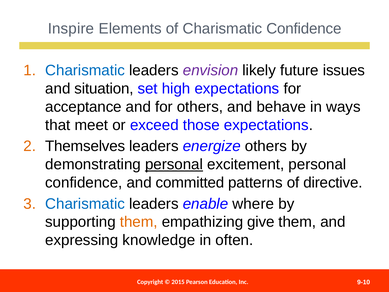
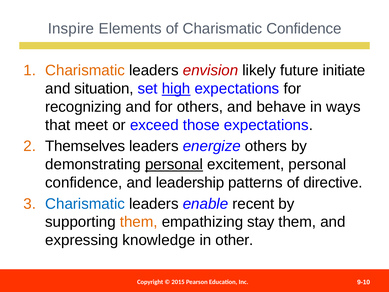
Charismatic at (85, 70) colour: blue -> orange
envision colour: purple -> red
issues: issues -> initiate
high underline: none -> present
acceptance: acceptance -> recognizing
committed: committed -> leadership
where: where -> recent
give: give -> stay
often: often -> other
